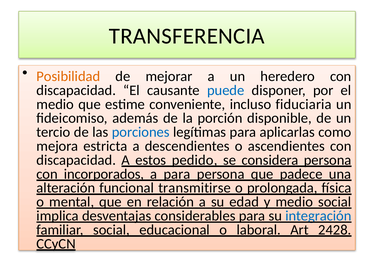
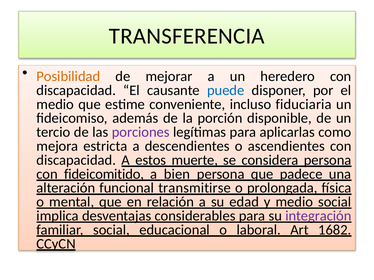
porciones colour: blue -> purple
pedido: pedido -> muerte
incorporados: incorporados -> fideicomitido
a para: para -> bien
integración colour: blue -> purple
2428: 2428 -> 1682
